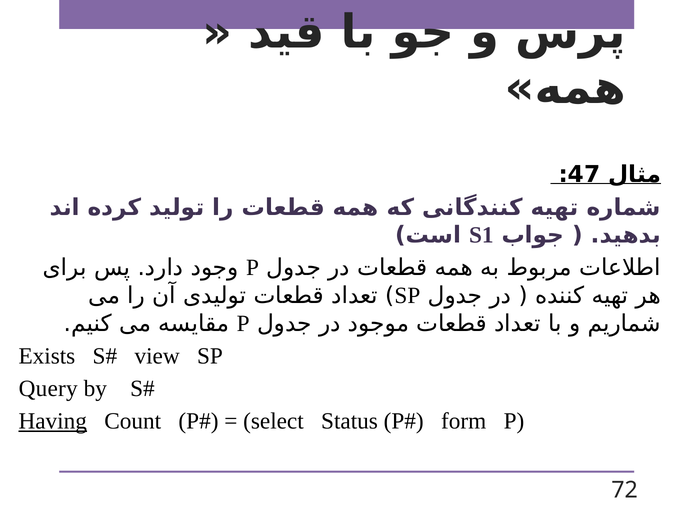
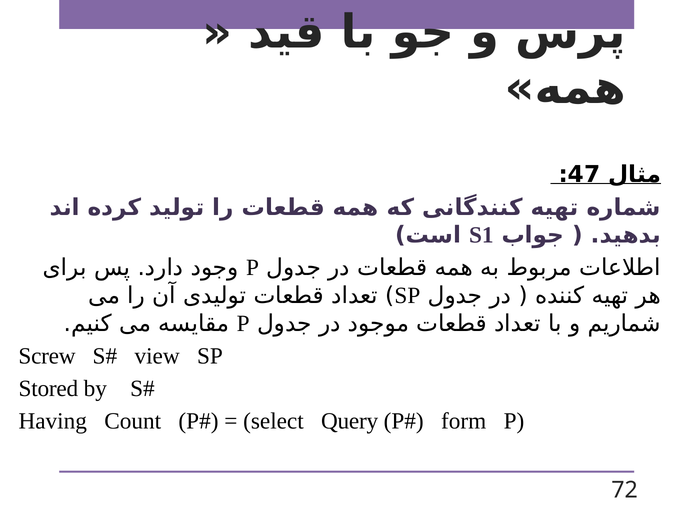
Exists: Exists -> Screw
Query: Query -> Stored
Having underline: present -> none
Status: Status -> Query
